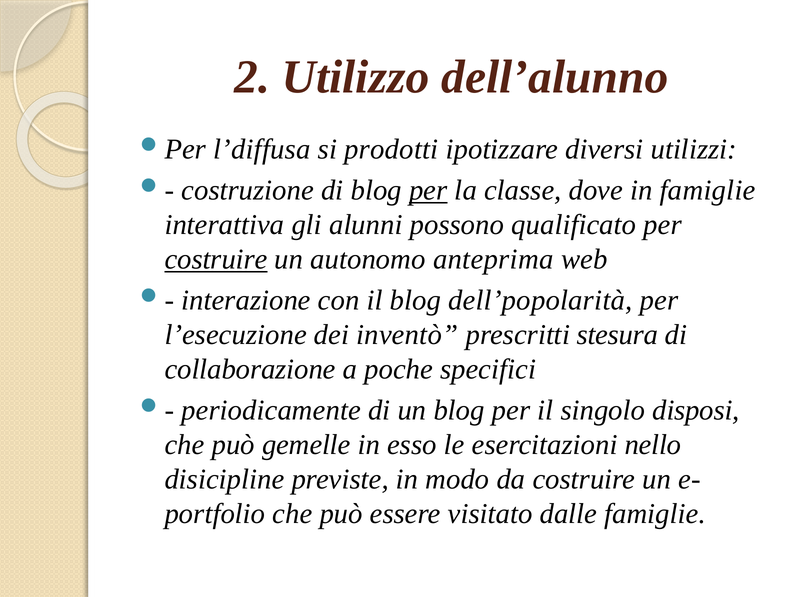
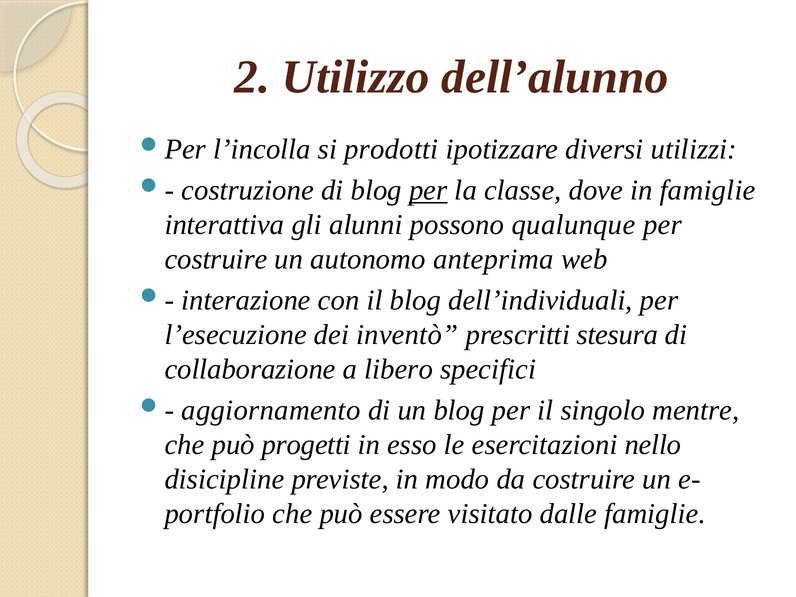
l’diffusa: l’diffusa -> l’incolla
qualificato: qualificato -> qualunque
costruire at (216, 259) underline: present -> none
dell’popolarità: dell’popolarità -> dell’individuali
poche: poche -> libero
periodicamente: periodicamente -> aggiornamento
disposi: disposi -> mentre
gemelle: gemelle -> progetti
